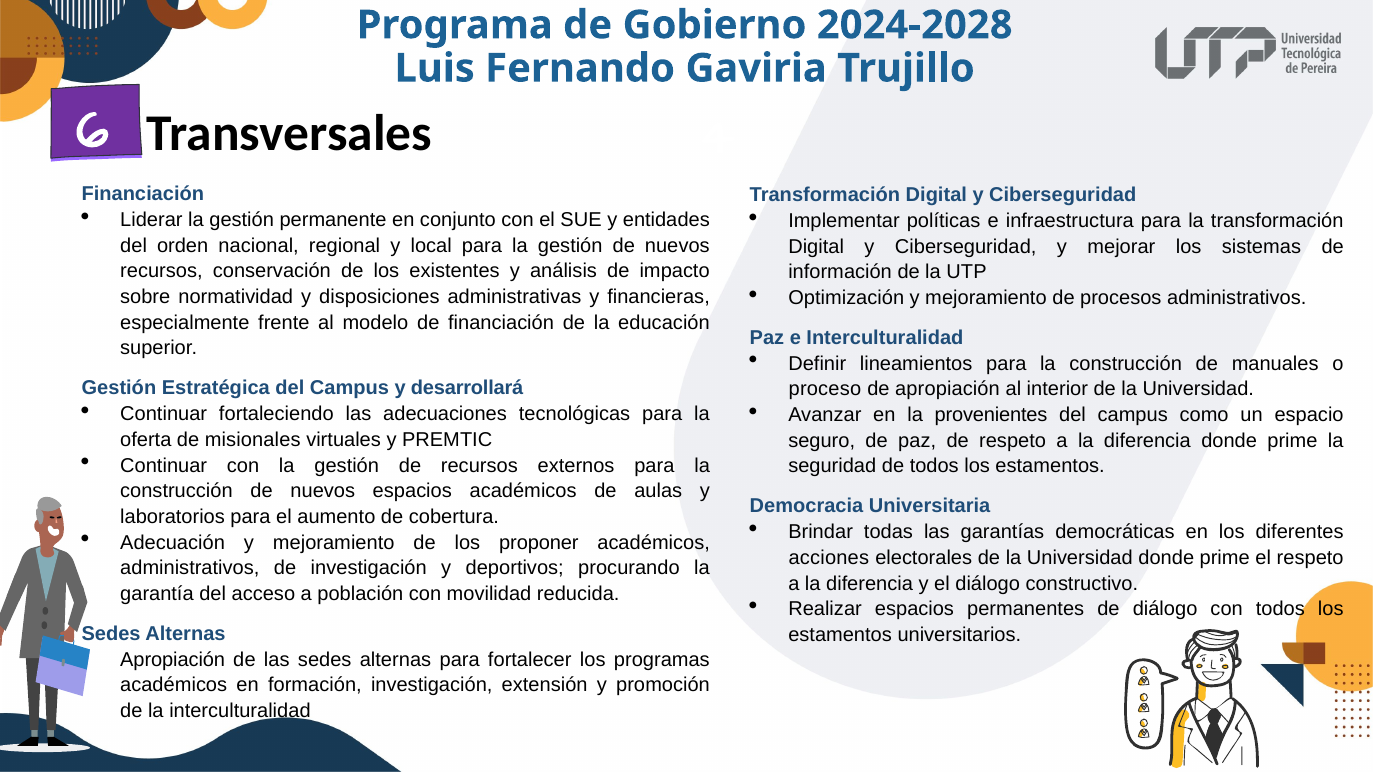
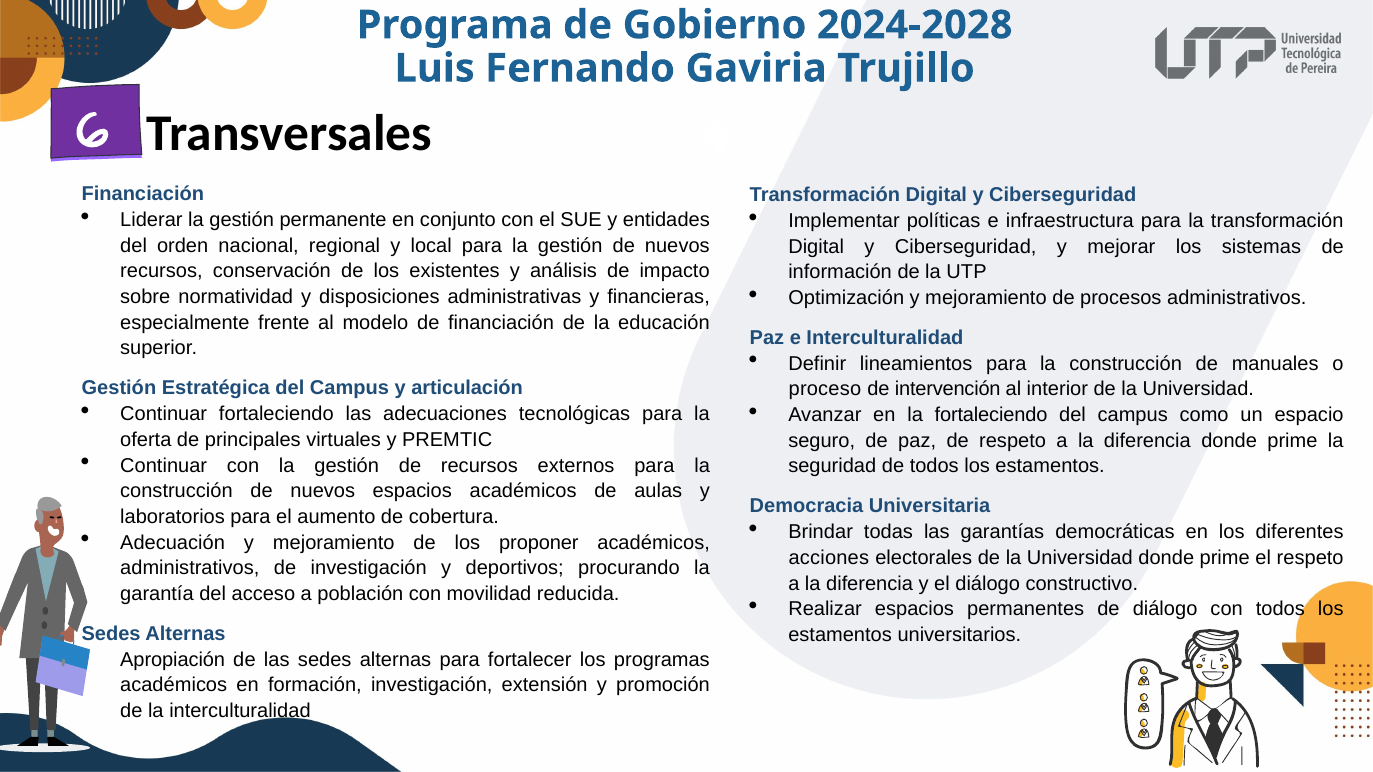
desarrollará: desarrollará -> articulación
de apropiación: apropiación -> intervención
la provenientes: provenientes -> fortaleciendo
misionales: misionales -> principales
